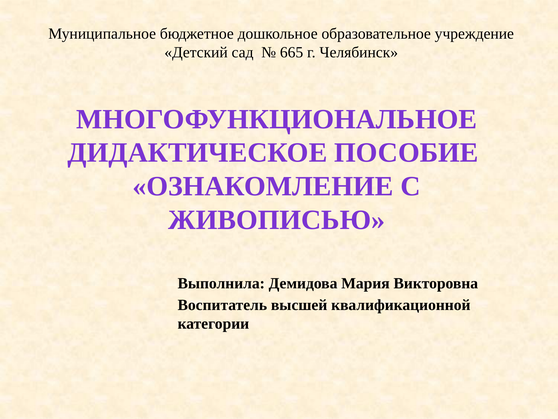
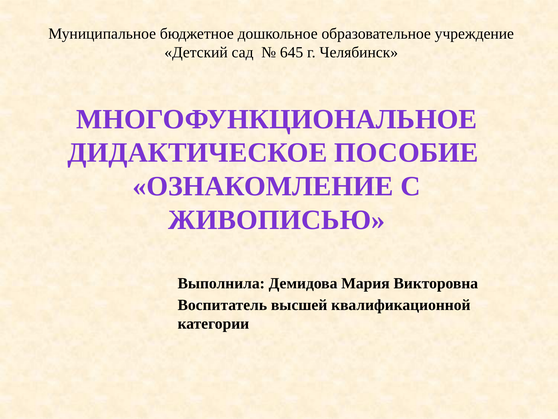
665: 665 -> 645
